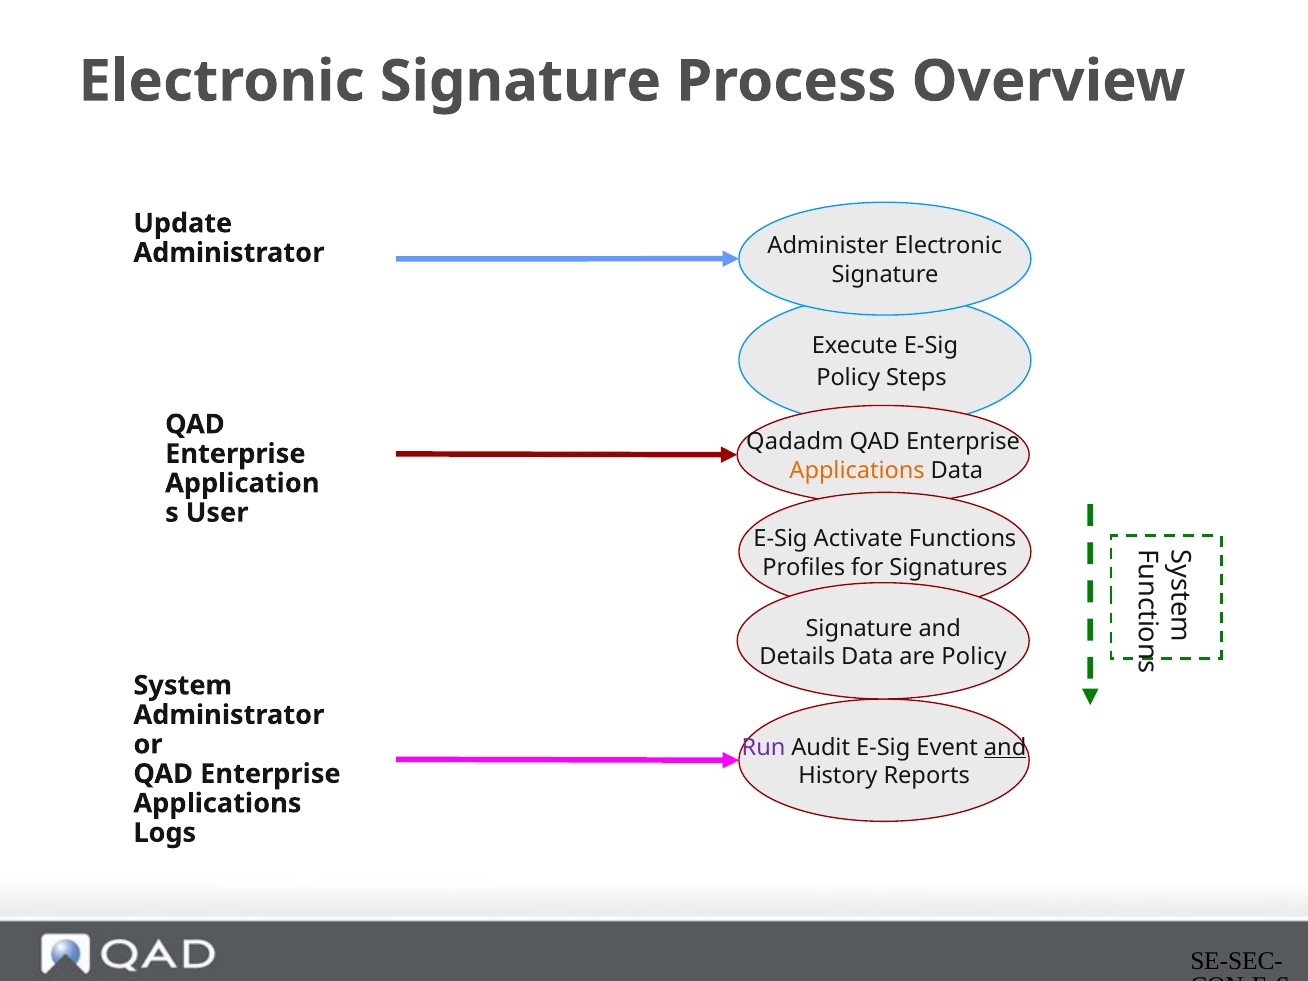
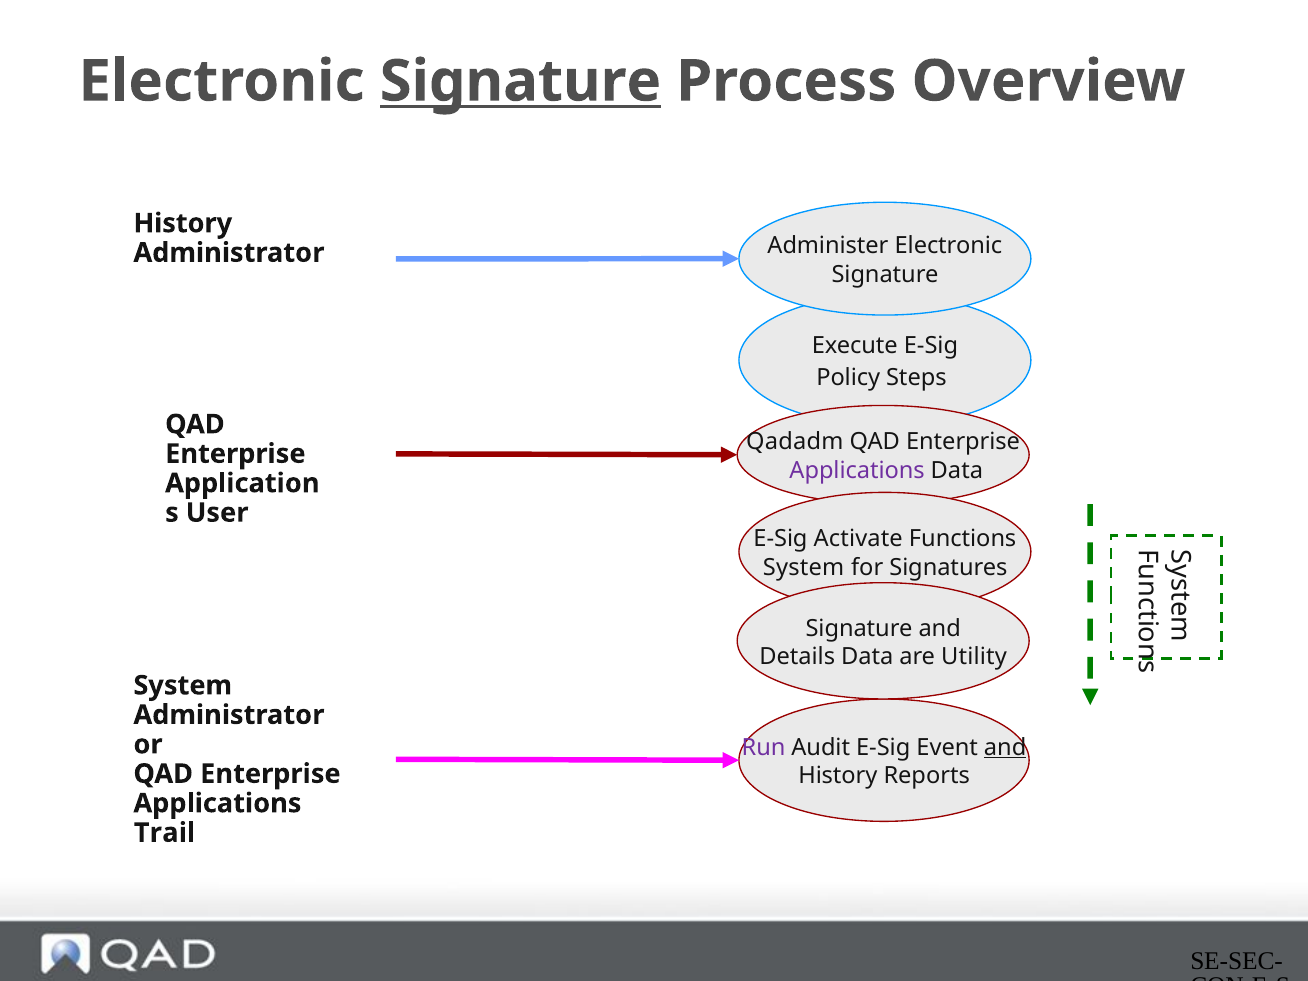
Signature at (520, 81) underline: none -> present
Update at (183, 223): Update -> History
Applications at (857, 470) colour: orange -> purple
Profiles at (804, 567): Profiles -> System
are Policy: Policy -> Utility
Logs: Logs -> Trail
